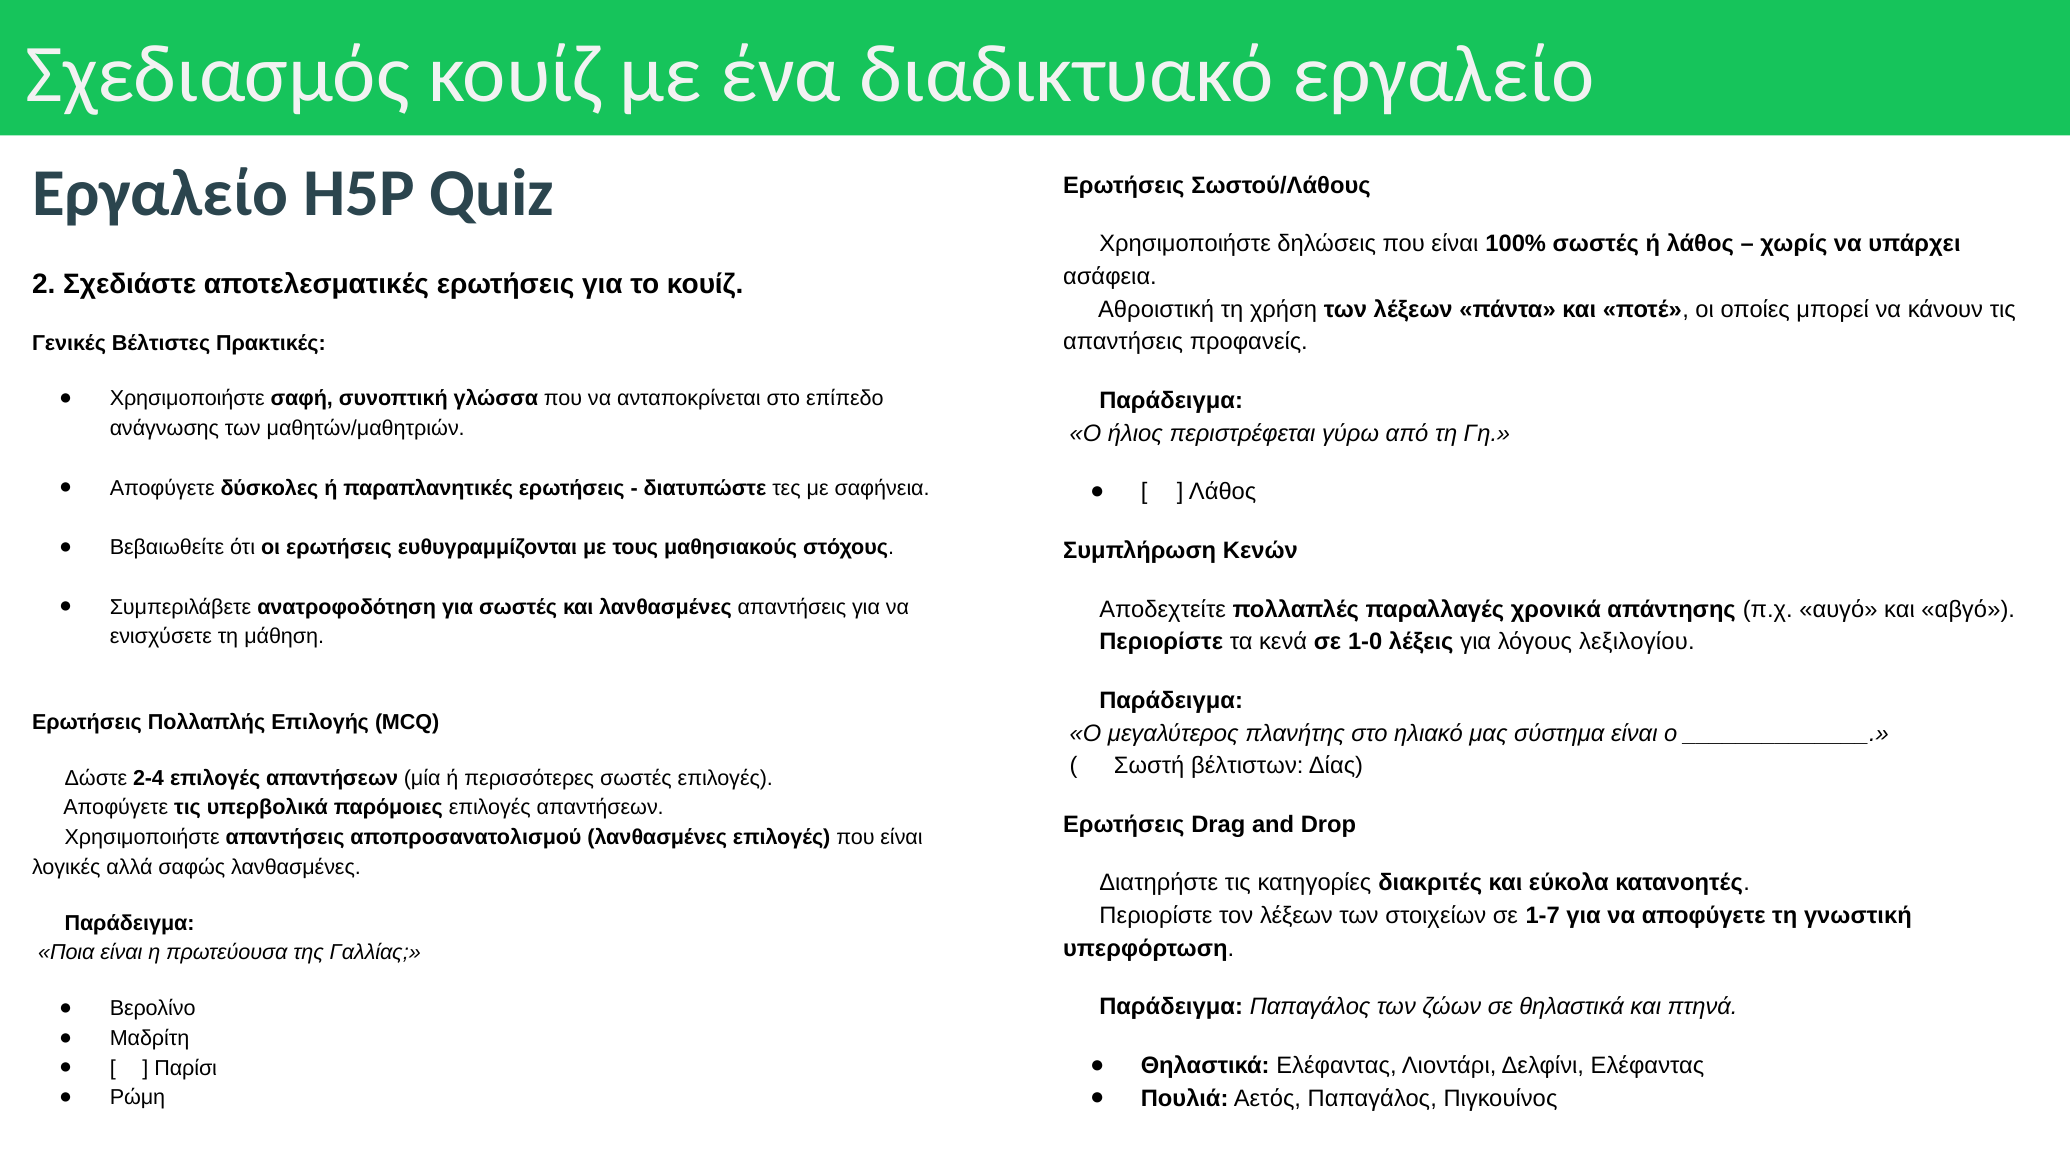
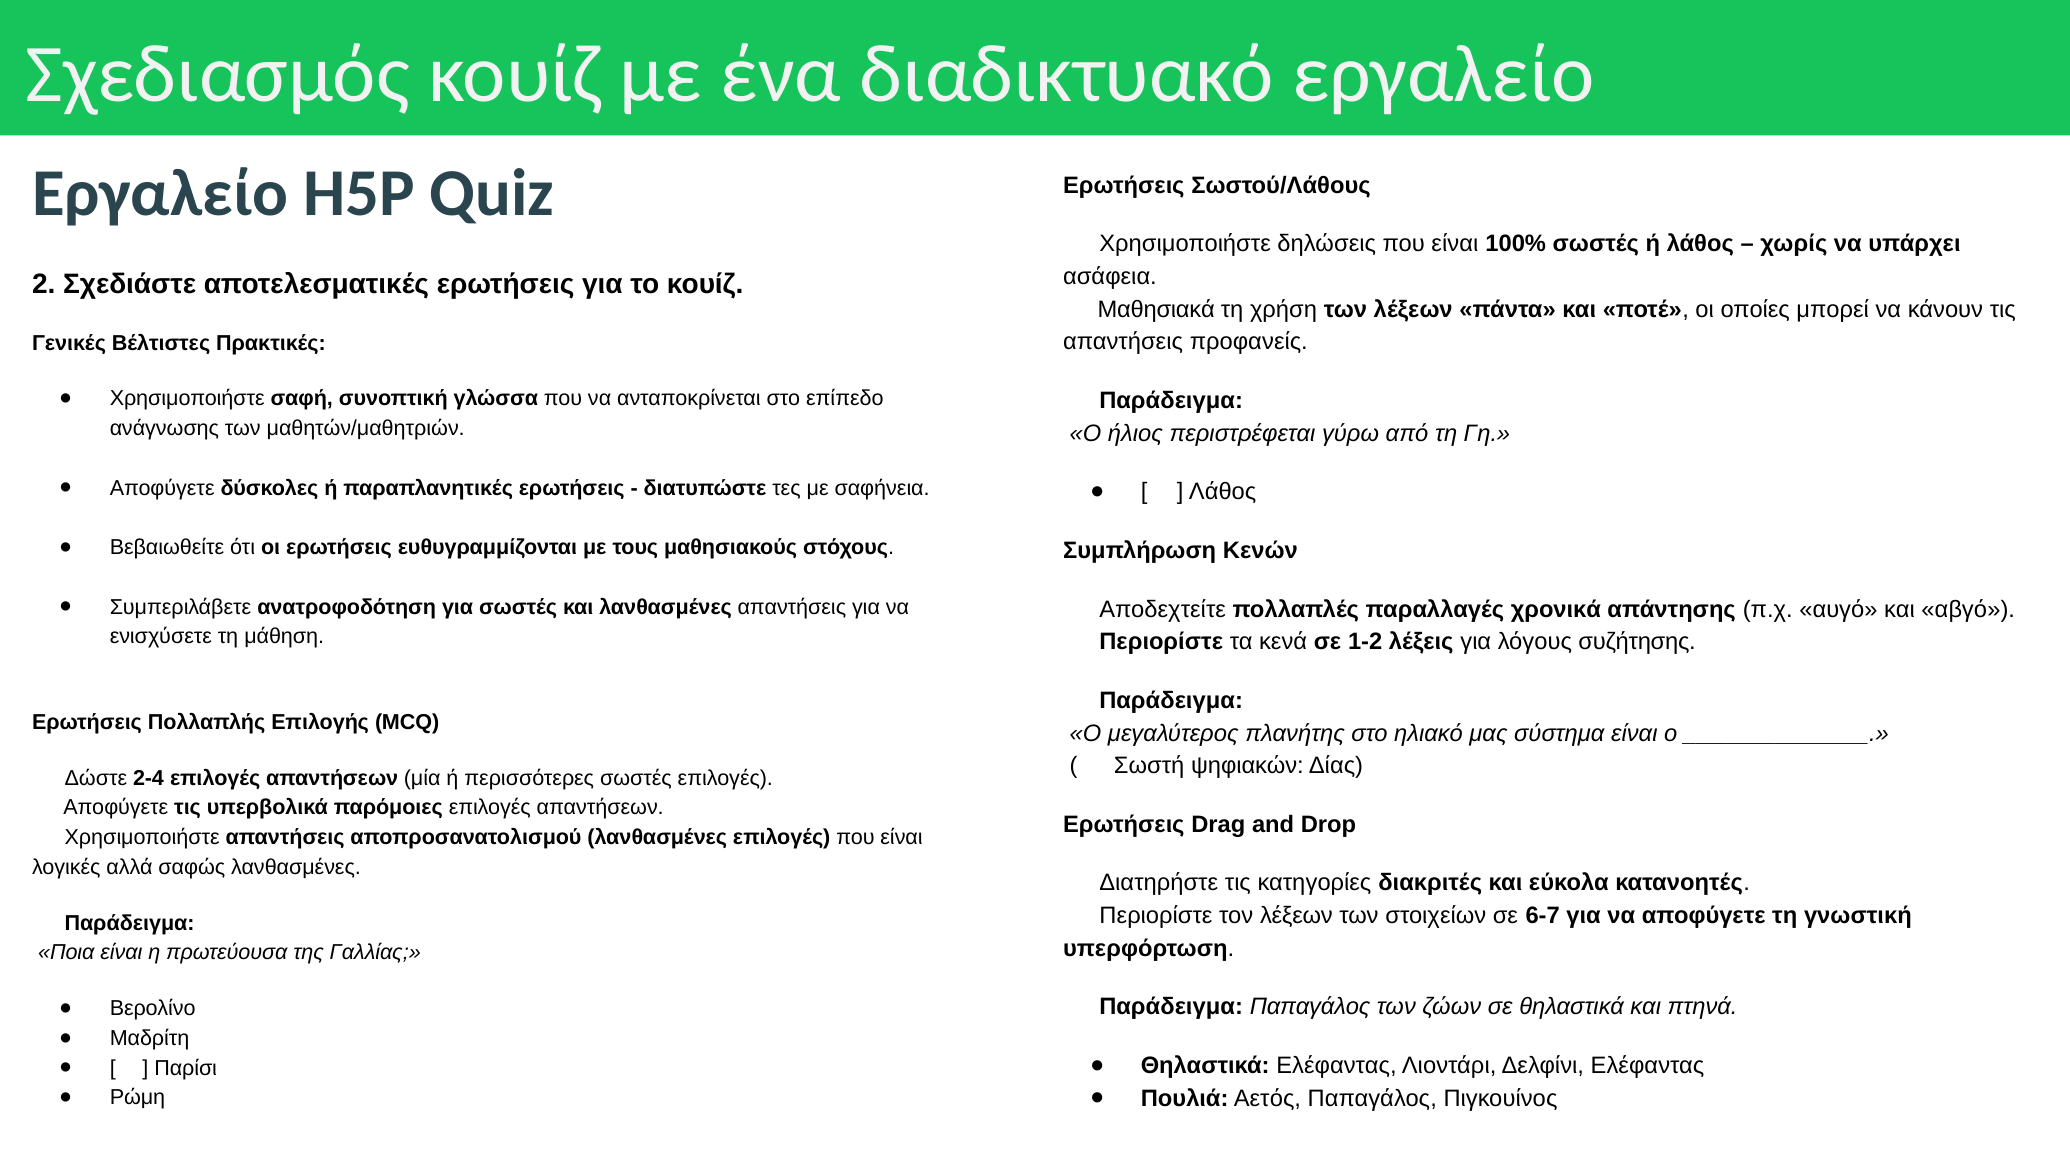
Αθροιστική: Αθροιστική -> Μαθησιακά
1-0: 1-0 -> 1-2
λεξιλογίου: λεξιλογίου -> συζήτησης
βέλτιστων: βέλτιστων -> ψηφιακών
1-7: 1-7 -> 6-7
